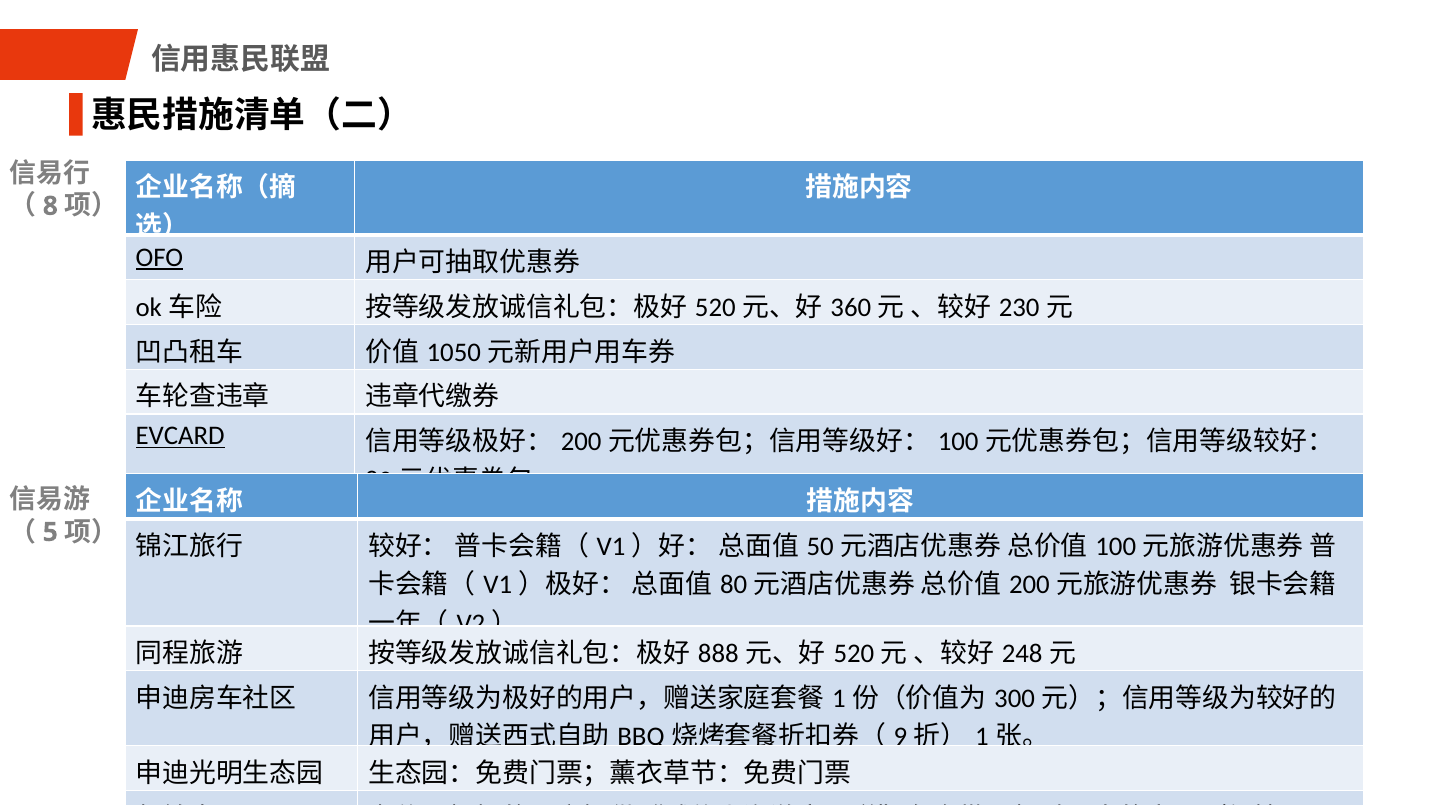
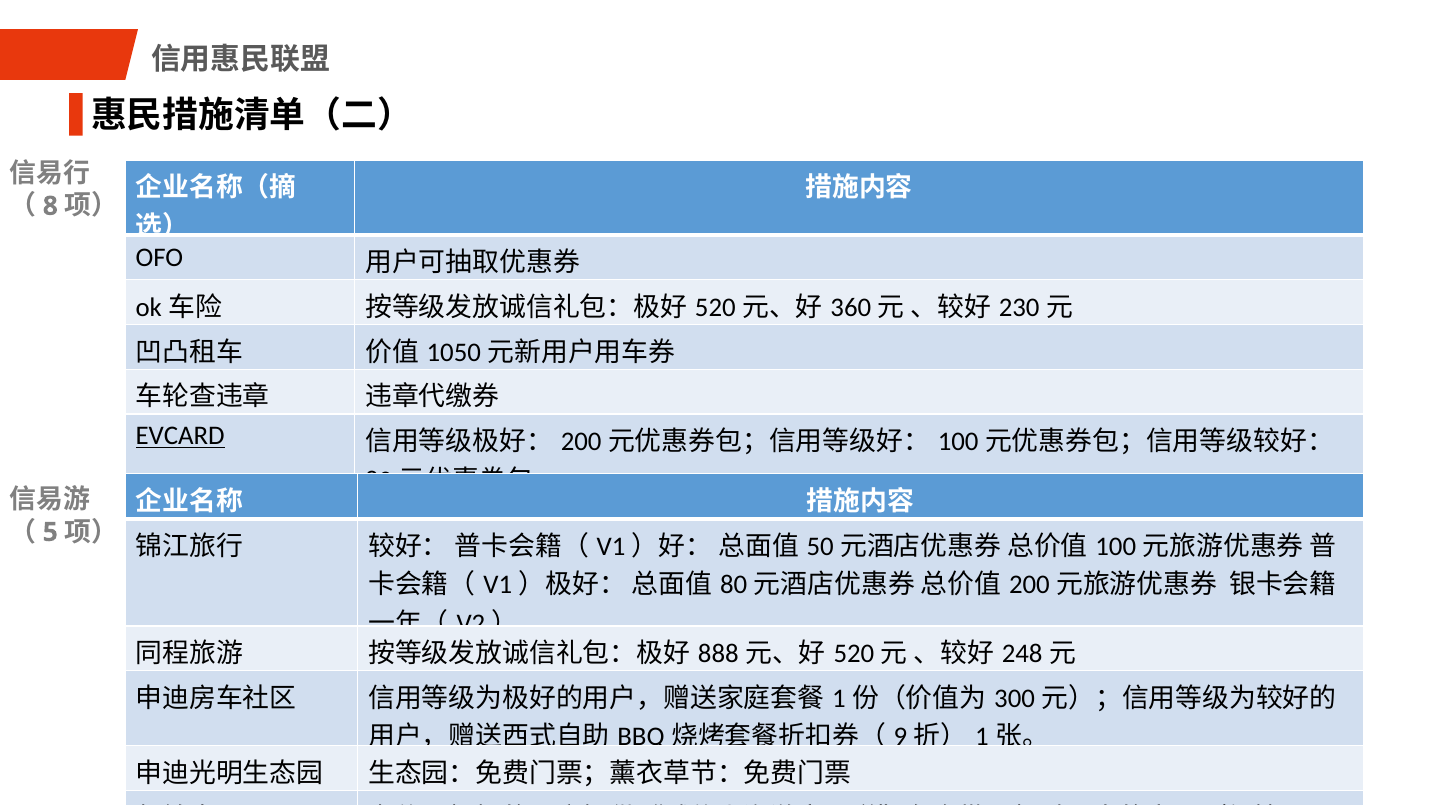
OFO underline: present -> none
